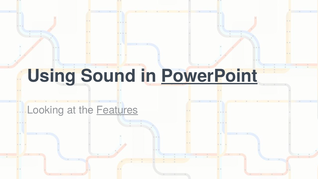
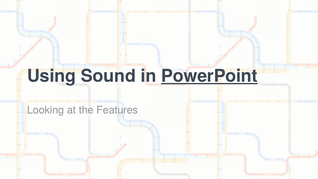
Features underline: present -> none
